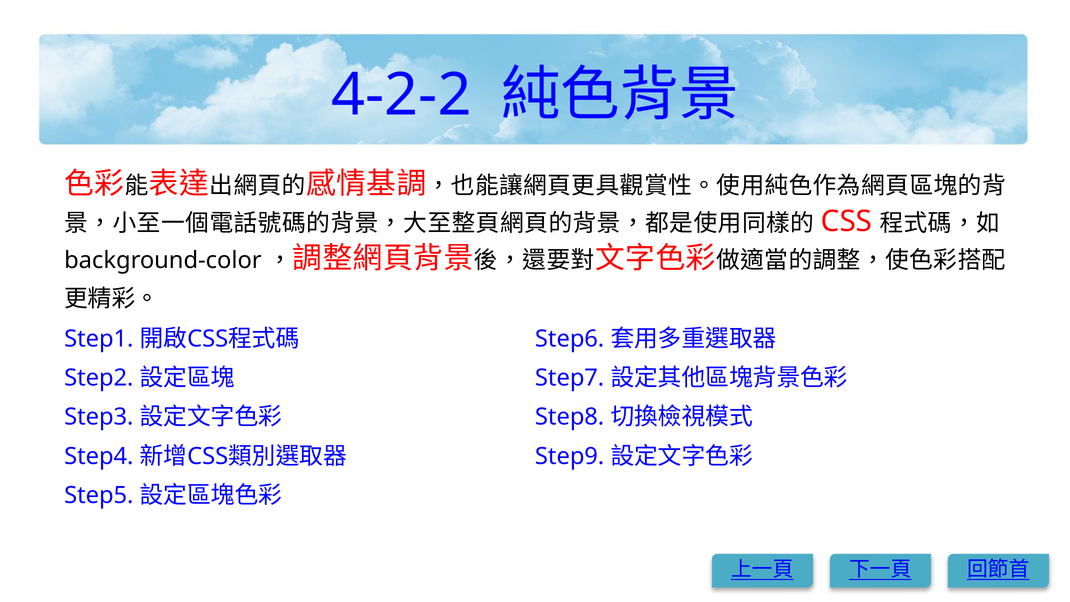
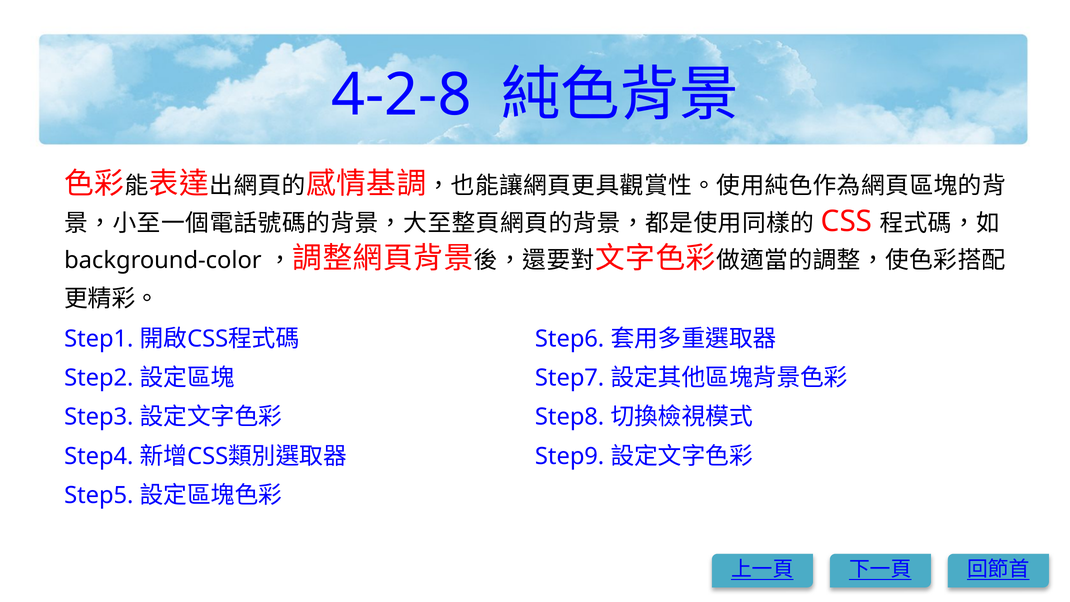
4-2-2: 4-2-2 -> 4-2-8
